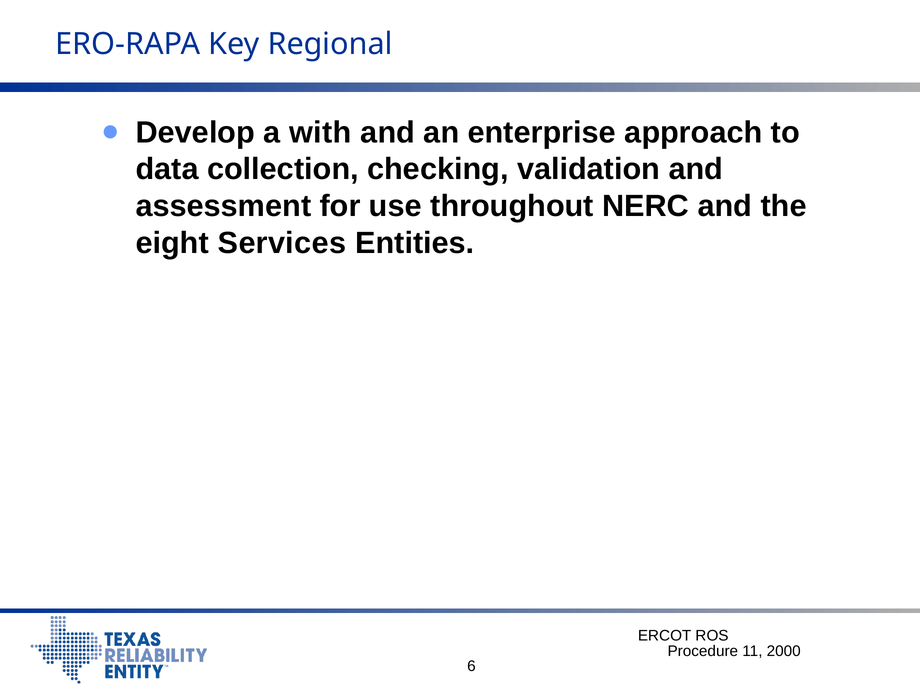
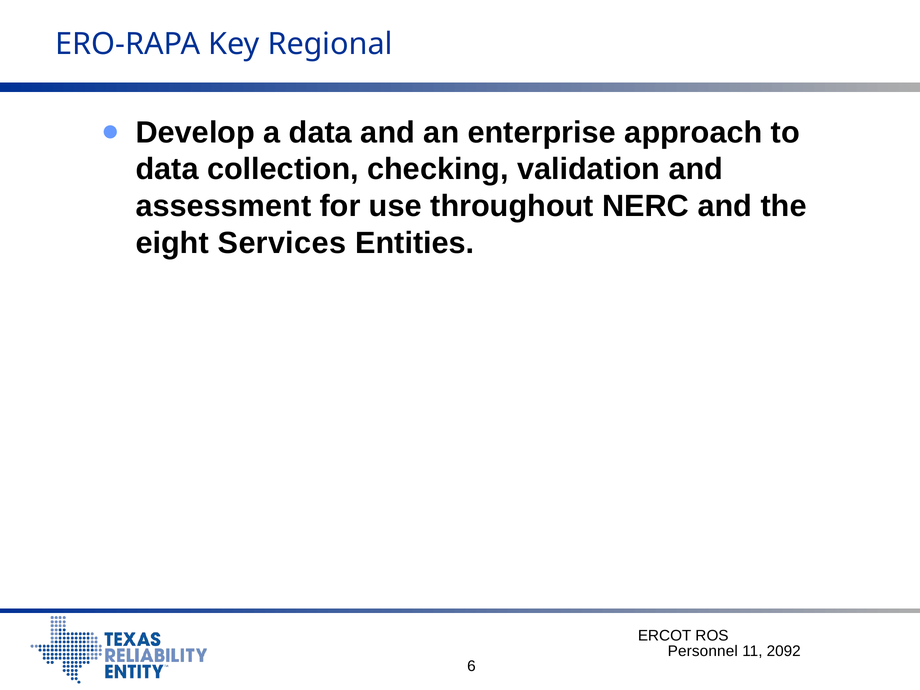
a with: with -> data
Procedure: Procedure -> Personnel
2000: 2000 -> 2092
